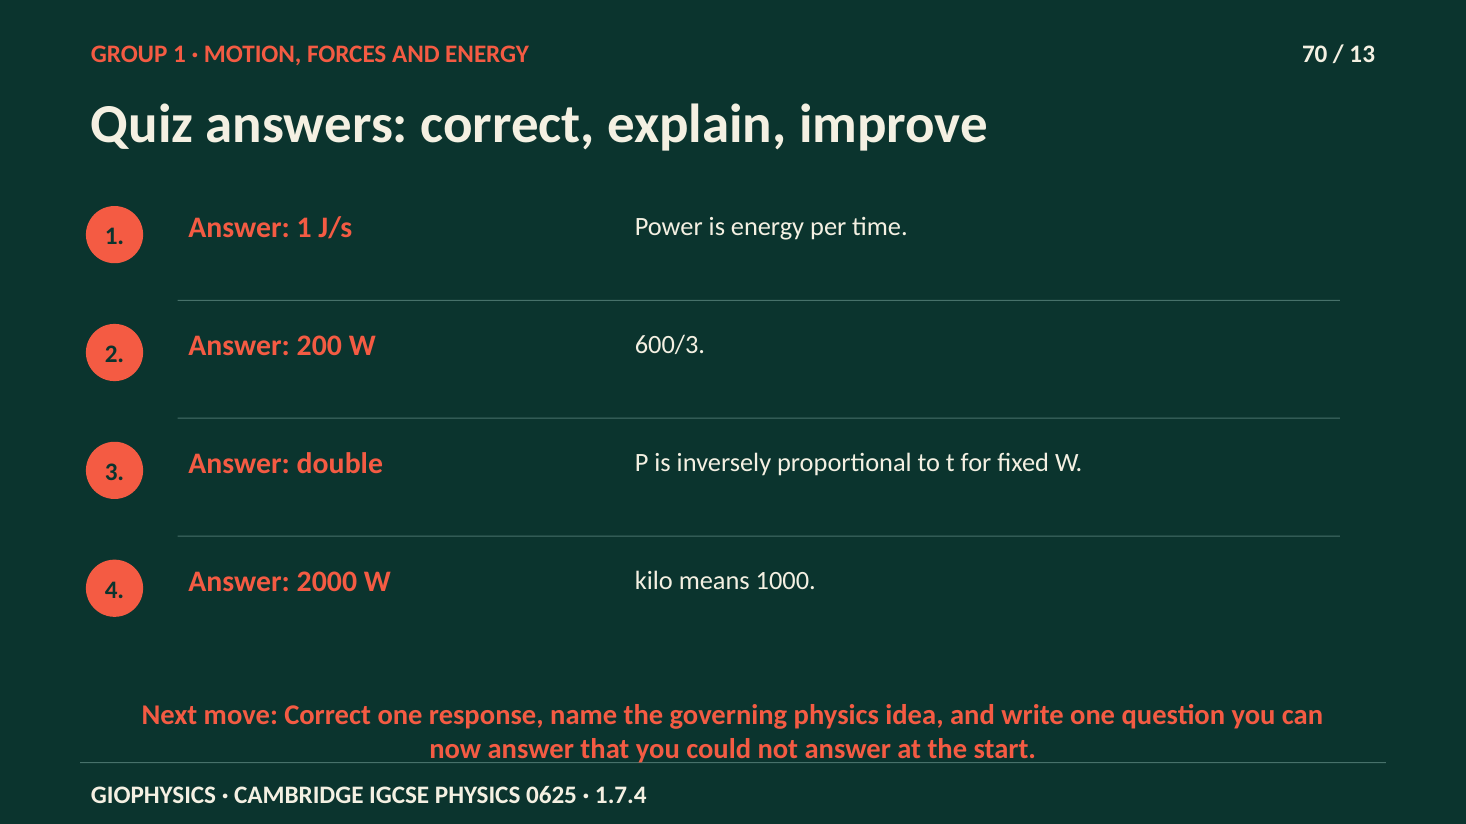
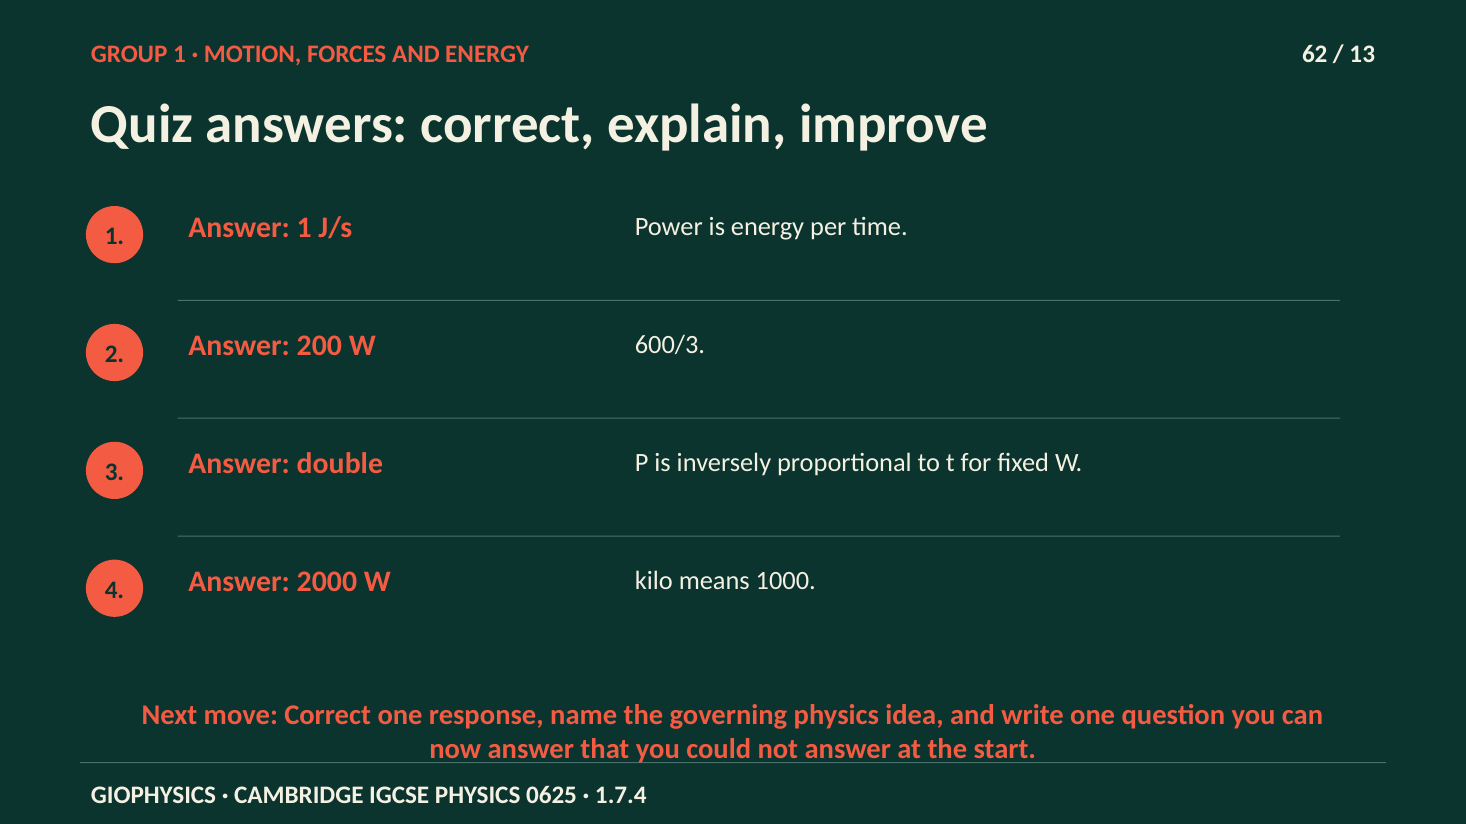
70: 70 -> 62
